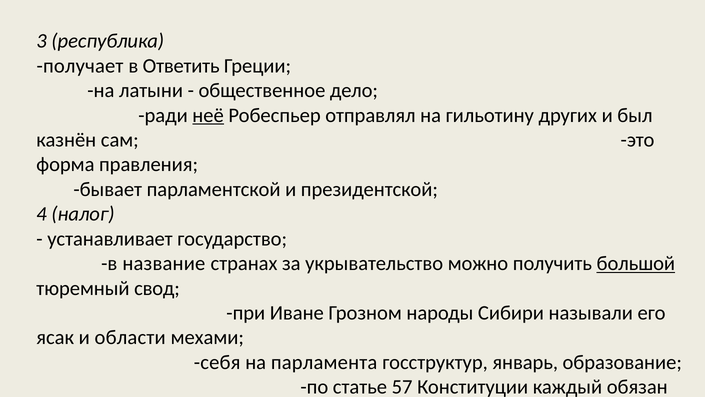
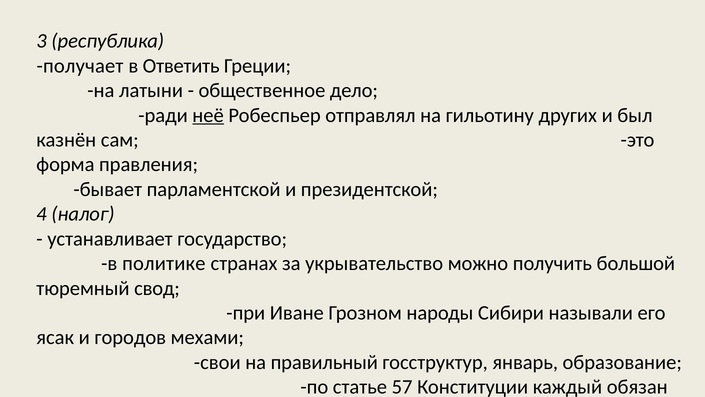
название: название -> политике
большой underline: present -> none
области: области -> городов
себя: себя -> свои
парламента: парламента -> правильный
